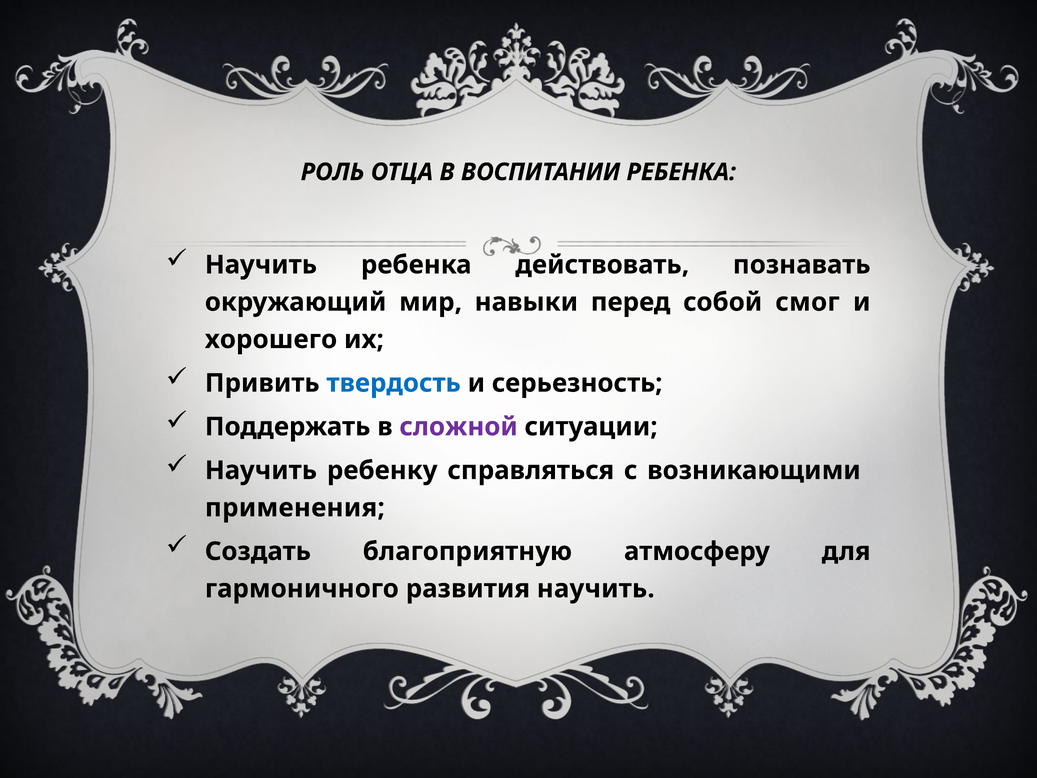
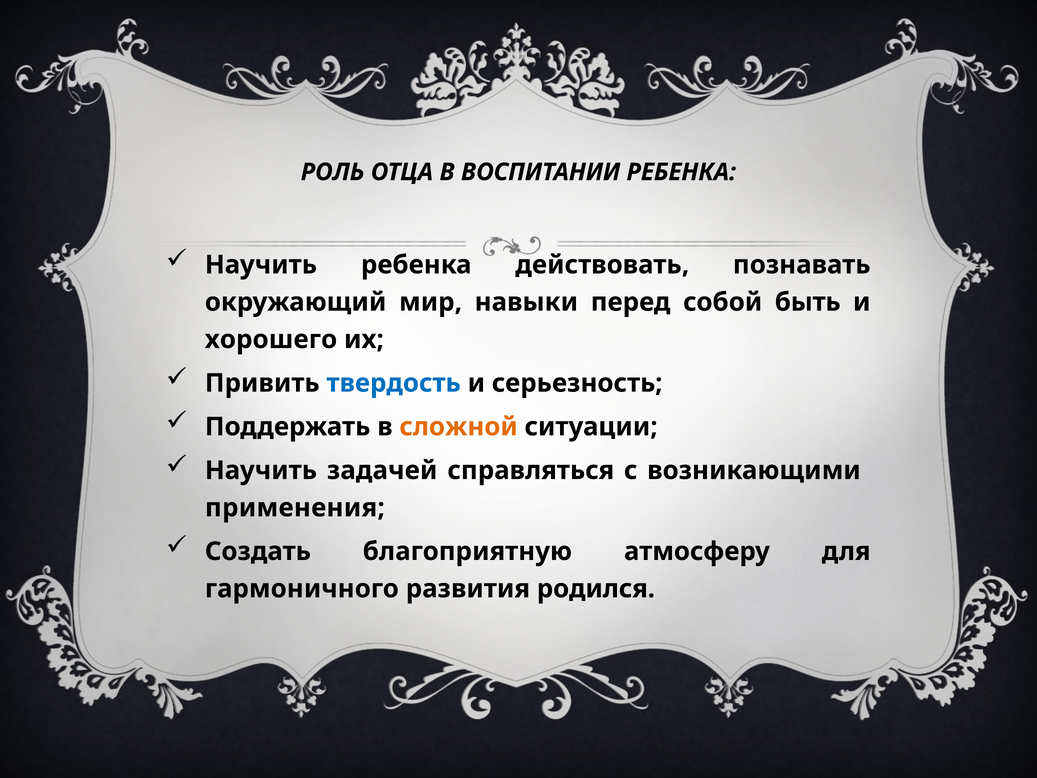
смог: смог -> быть
сложной colour: purple -> orange
ребенку: ребенку -> задачей
развития научить: научить -> родился
